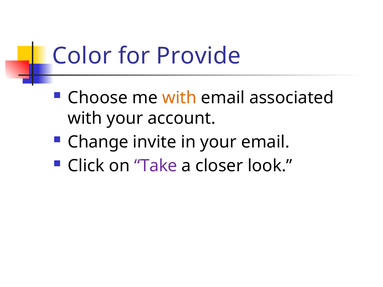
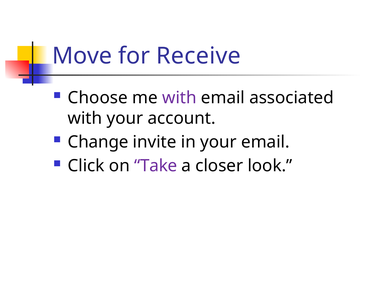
Color: Color -> Move
Provide: Provide -> Receive
with at (179, 98) colour: orange -> purple
